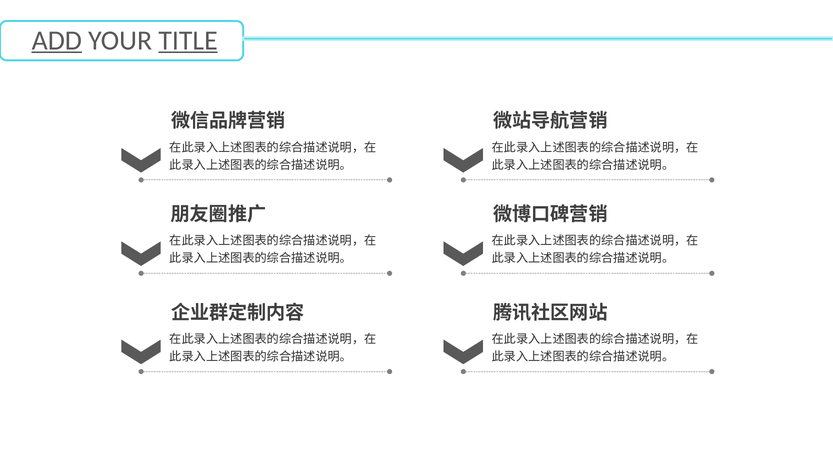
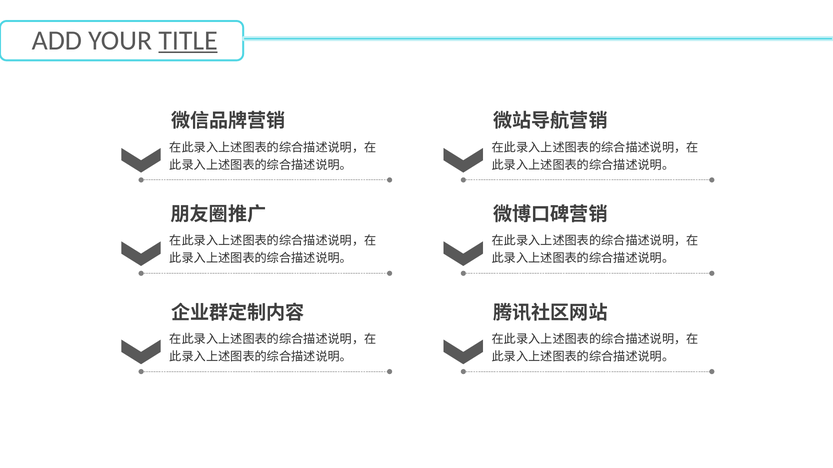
ADD underline: present -> none
